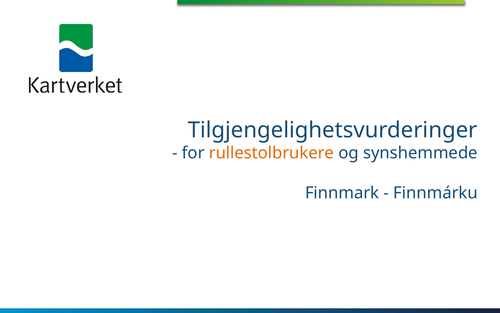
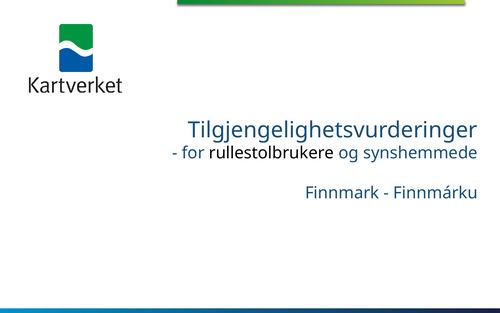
rullestolbrukere colour: orange -> black
